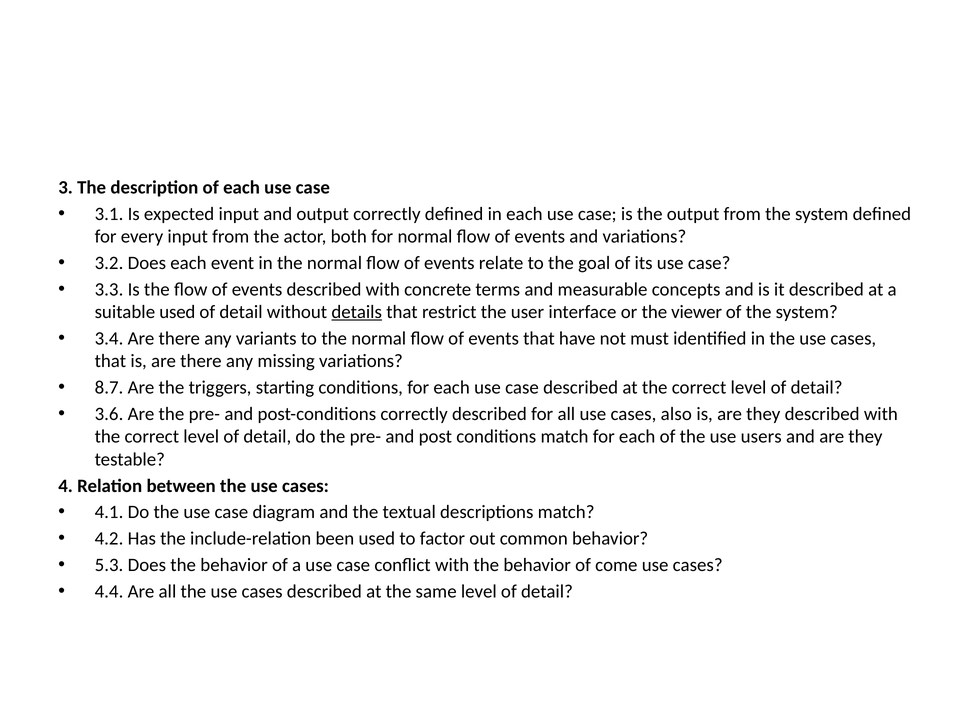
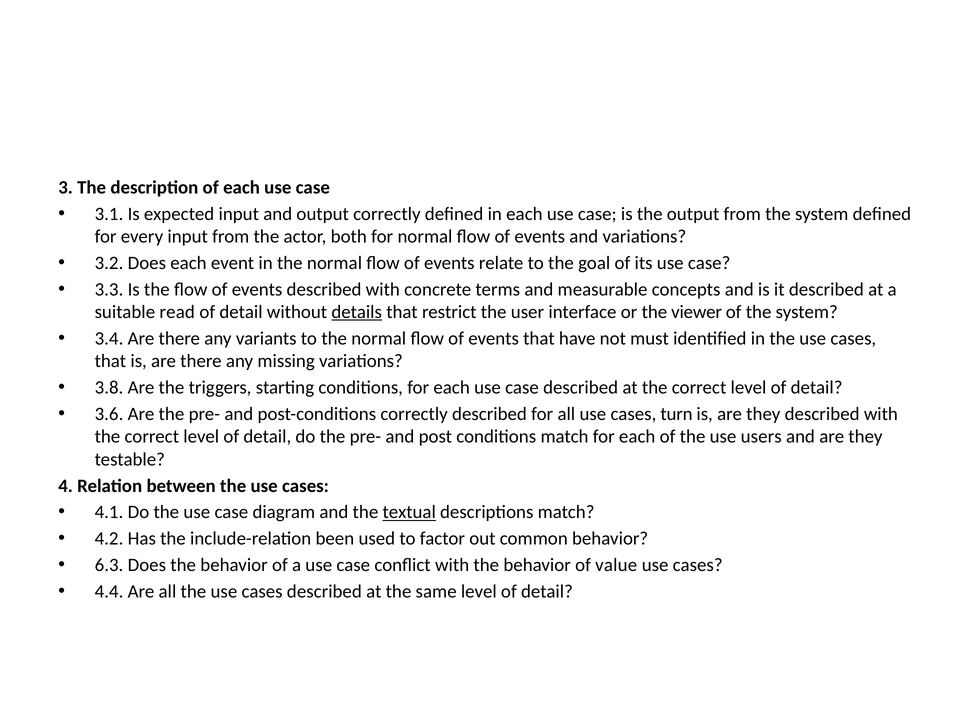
suitable used: used -> read
8.7: 8.7 -> 3.8
also: also -> turn
textual underline: none -> present
5.3: 5.3 -> 6.3
come: come -> value
